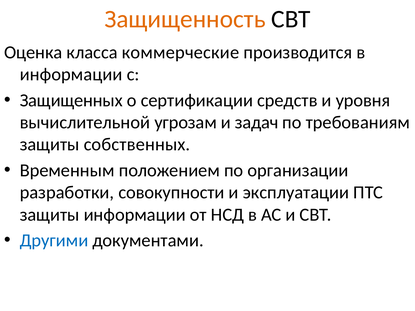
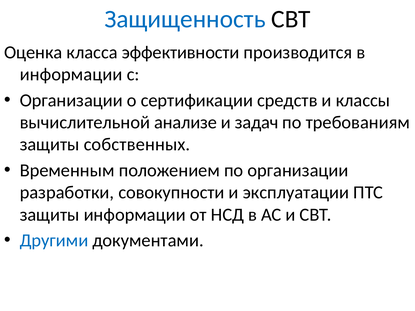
Защищенность colour: orange -> blue
коммерческие: коммерческие -> эффективности
Защищенных at (71, 100): Защищенных -> Организации
уровня: уровня -> классы
угрозам: угрозам -> анализе
